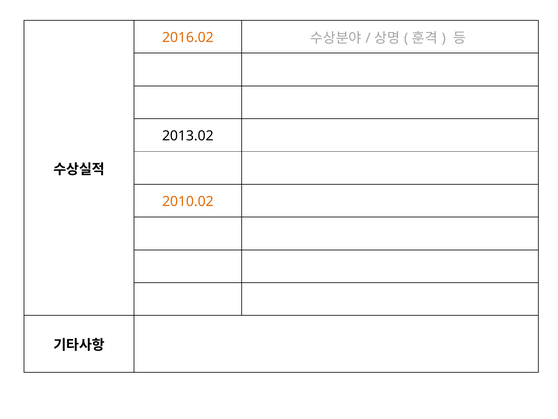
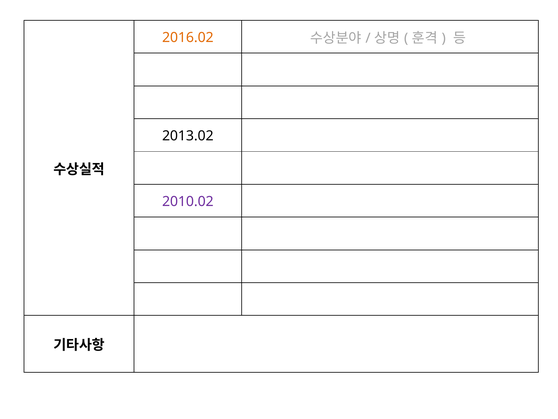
2010.02 colour: orange -> purple
